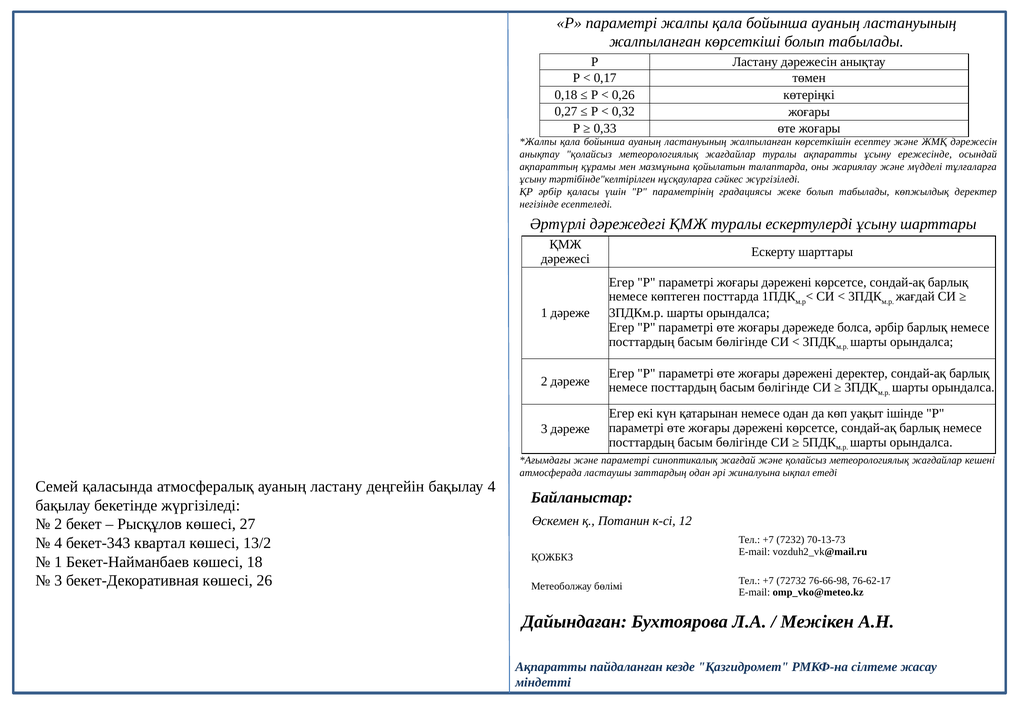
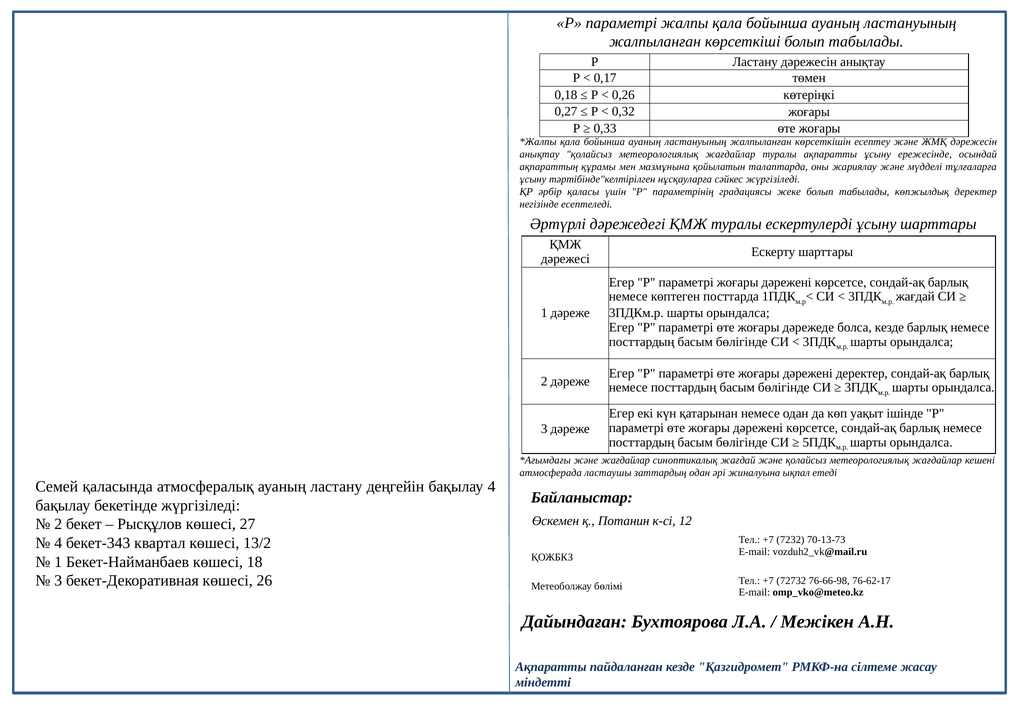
болса әрбір: әрбір -> кезде
және параметрі: параметрі -> жағдайлар
